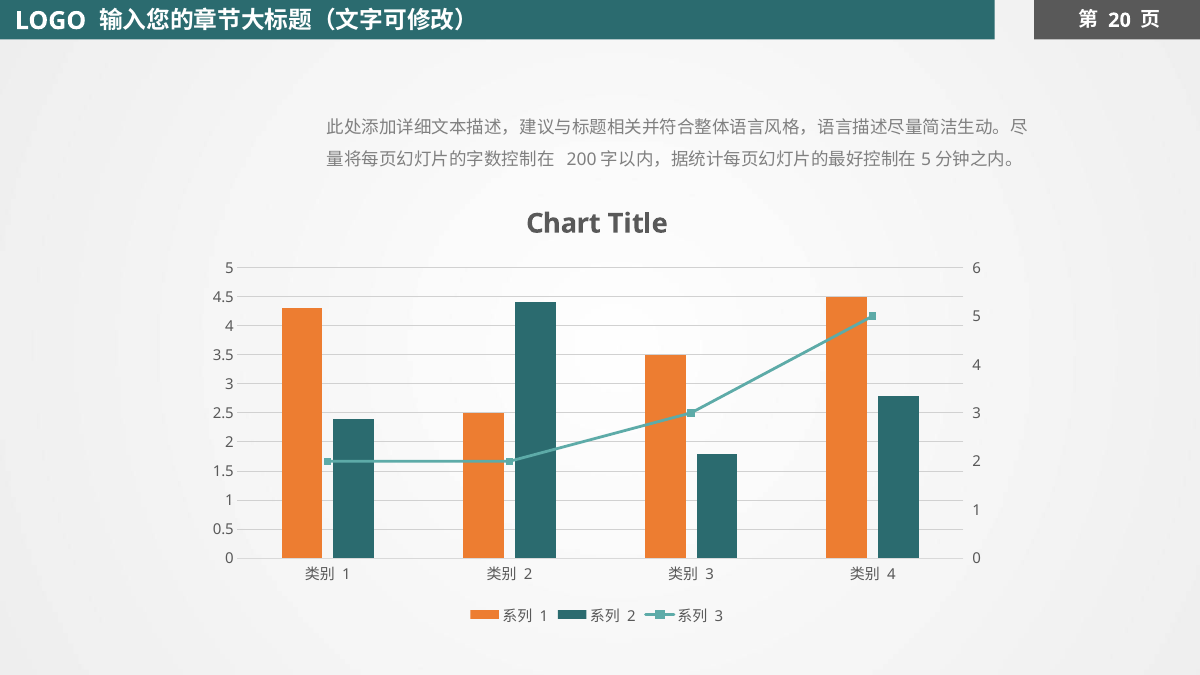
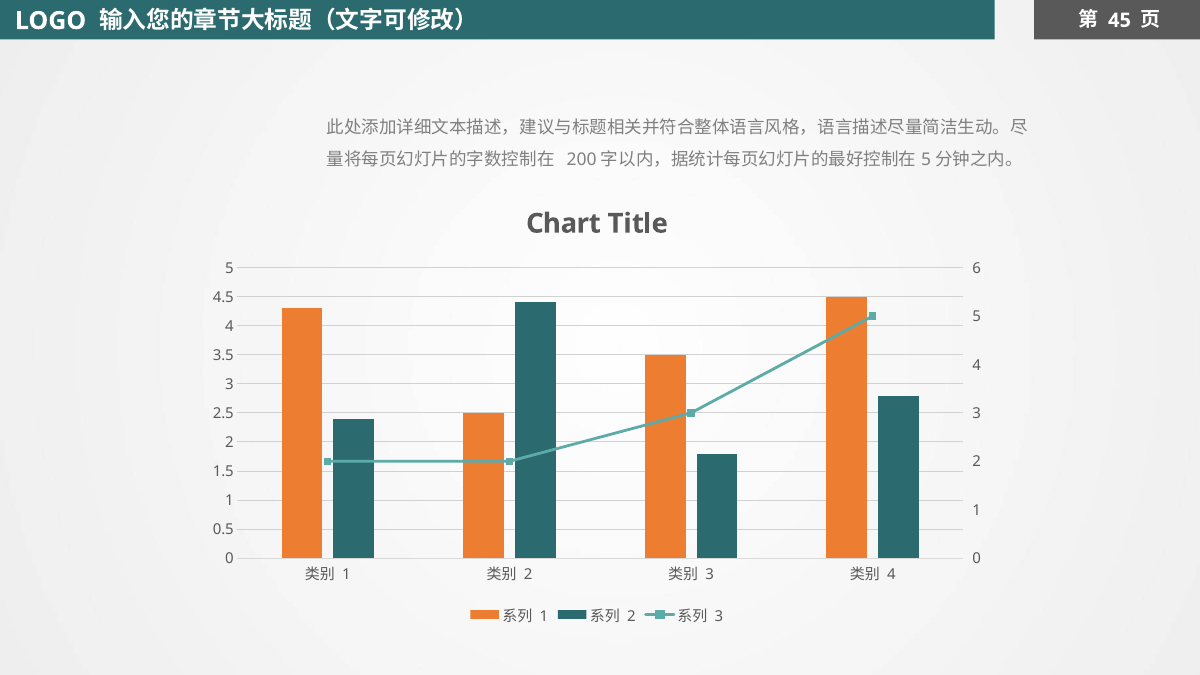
20: 20 -> 45
